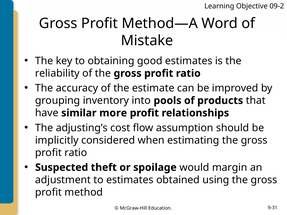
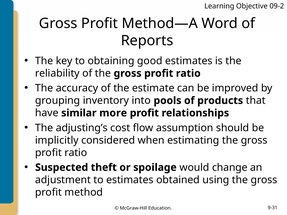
Mistake: Mistake -> Reports
margin: margin -> change
